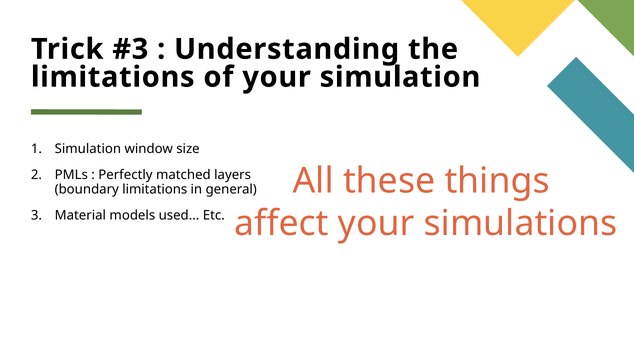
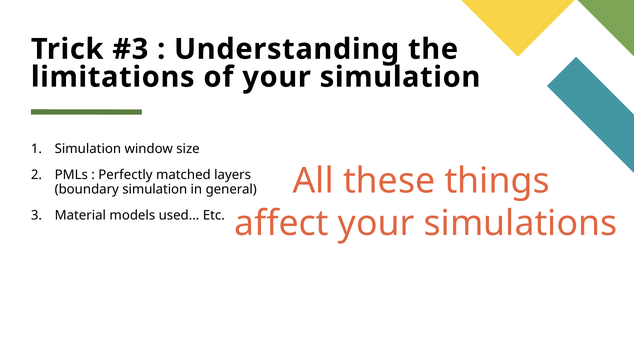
boundary limitations: limitations -> simulation
